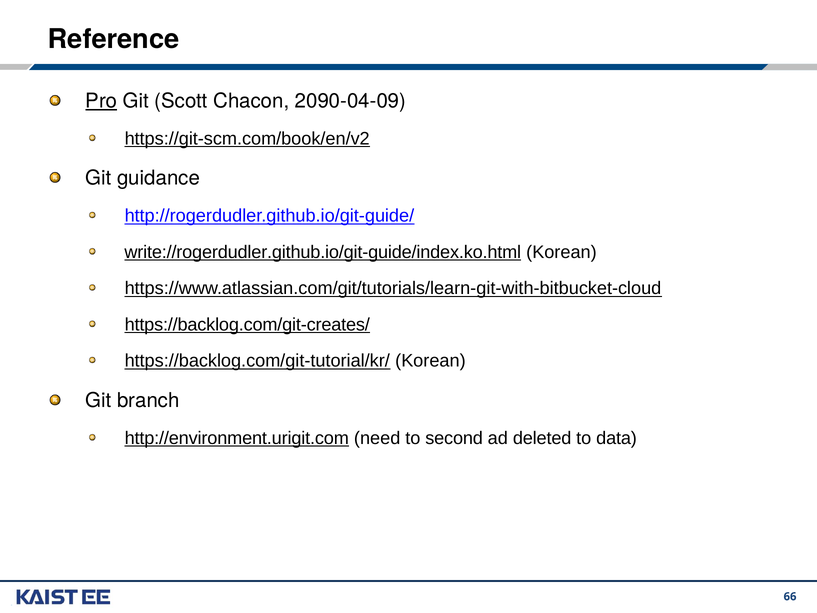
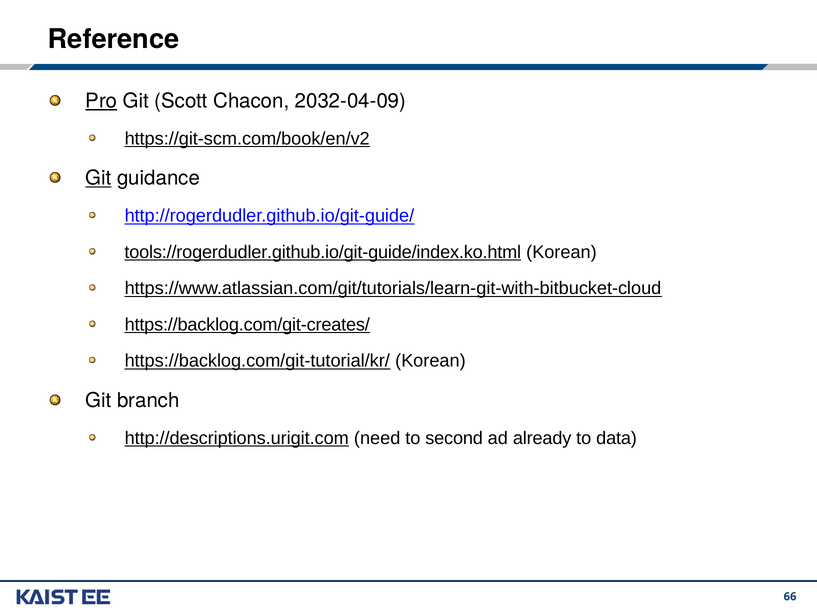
2090-04-09: 2090-04-09 -> 2032-04-09
Git at (99, 178) underline: none -> present
write://rogerdudler.github.io/git-guide/index.ko.html: write://rogerdudler.github.io/git-guide/index.ko.html -> tools://rogerdudler.github.io/git-guide/index.ko.html
http://environment.urigit.com: http://environment.urigit.com -> http://descriptions.urigit.com
deleted: deleted -> already
